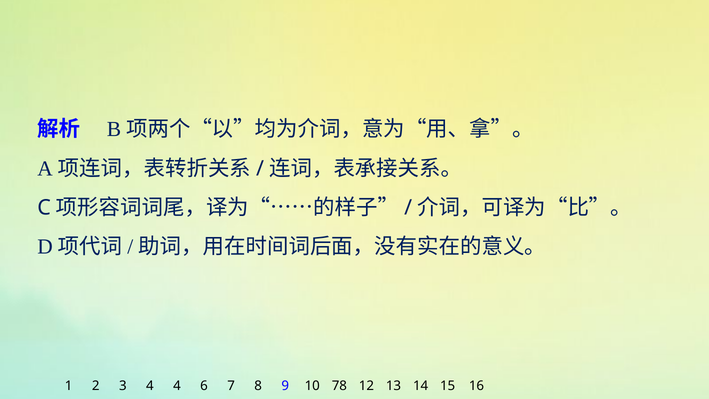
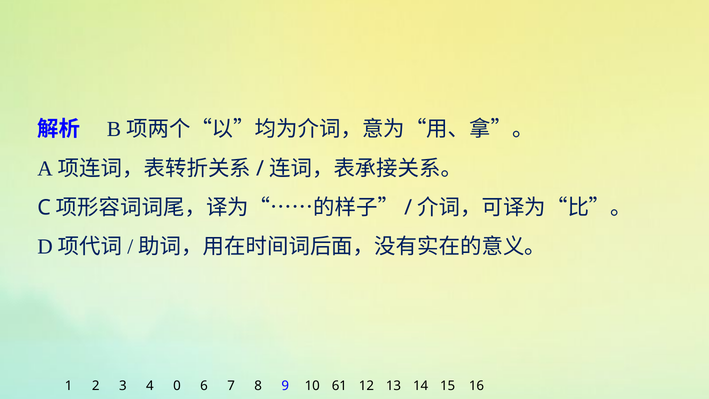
4 4: 4 -> 0
78: 78 -> 61
